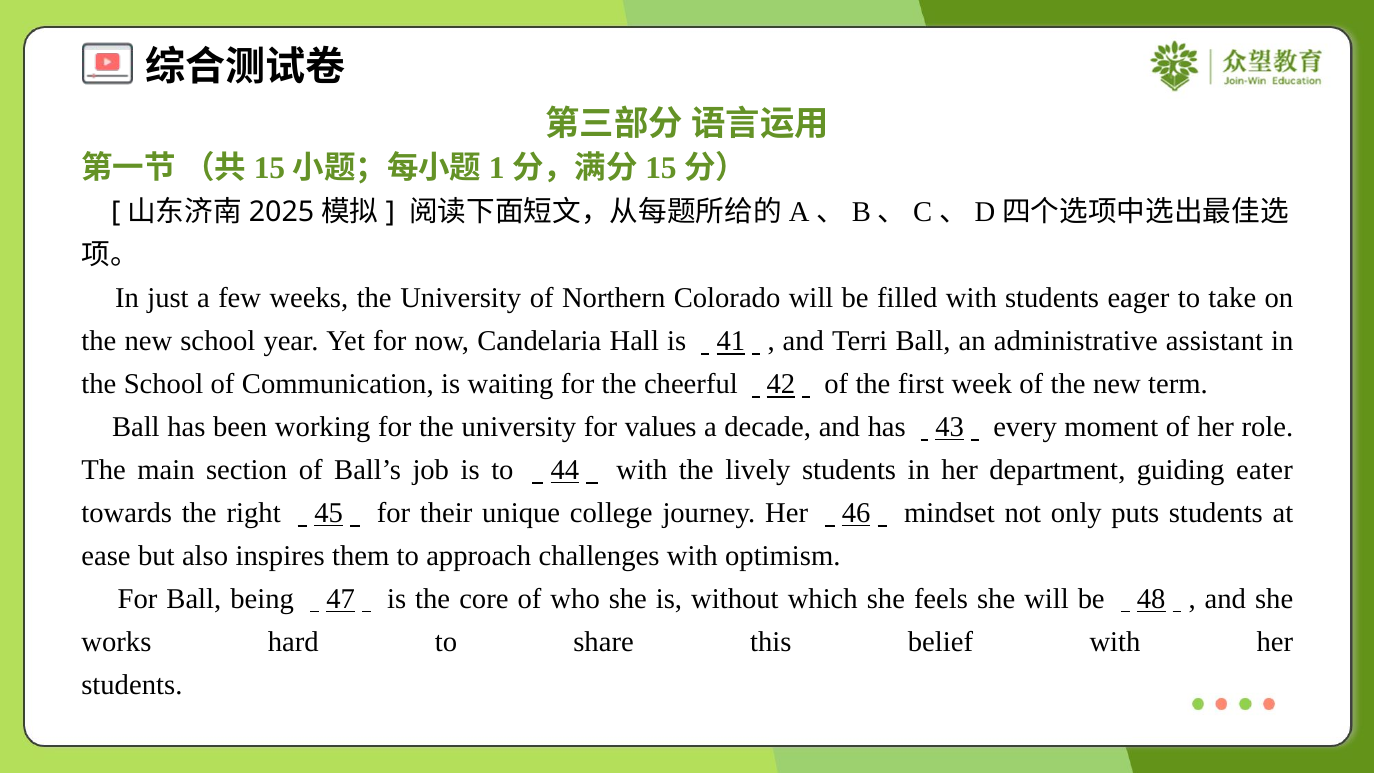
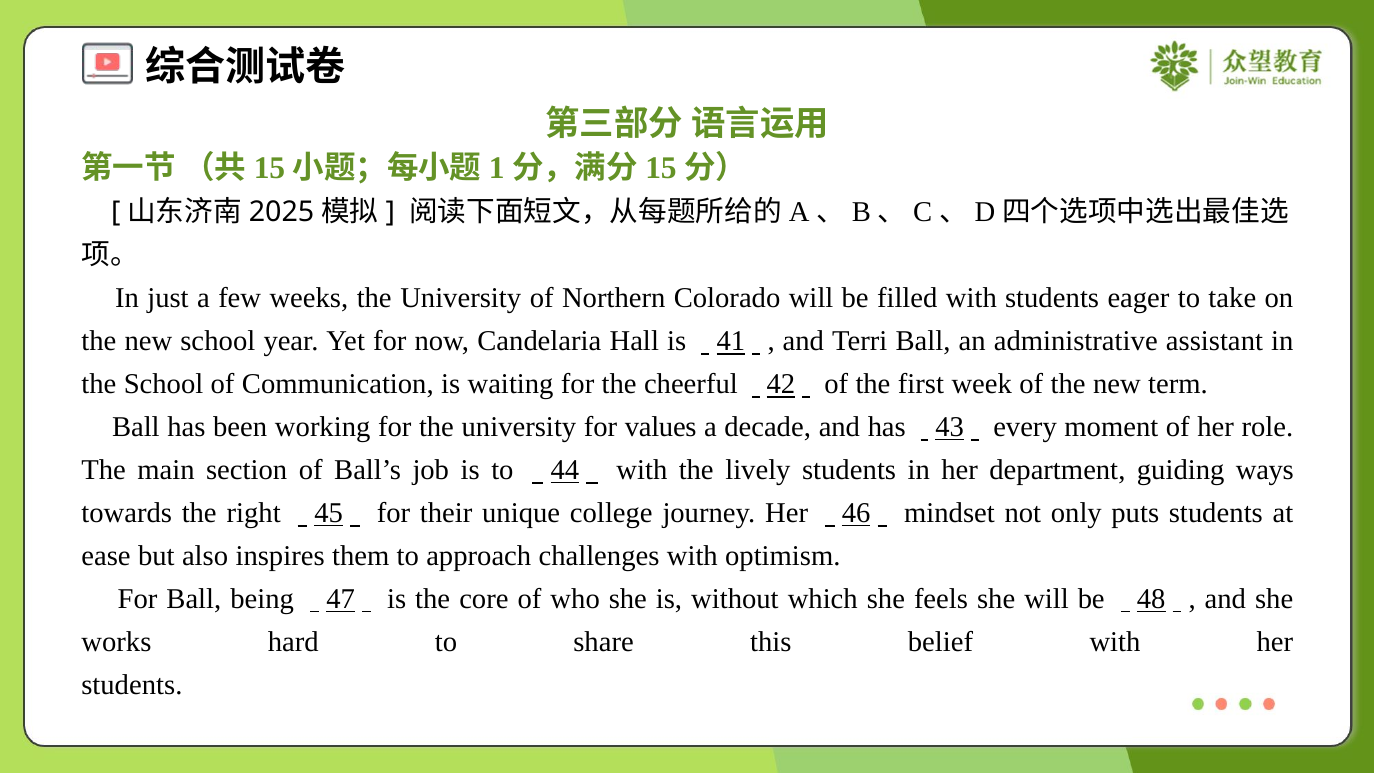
eater: eater -> ways
